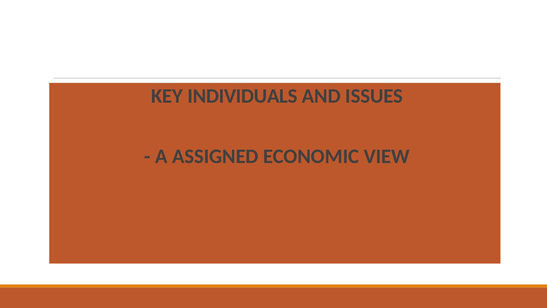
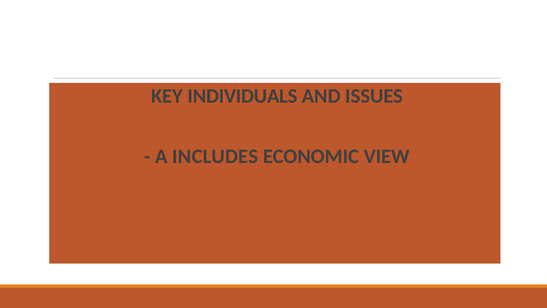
ASSIGNED: ASSIGNED -> INCLUDES
